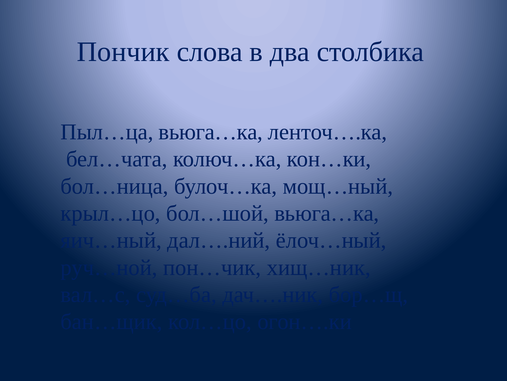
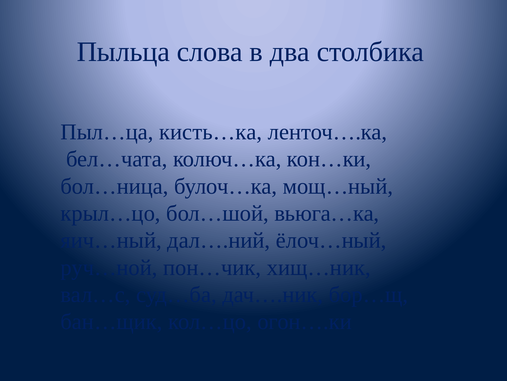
Пончик: Пончик -> Пыльца
Пыл…ца вьюга…ка: вьюга…ка -> кисть…ка
